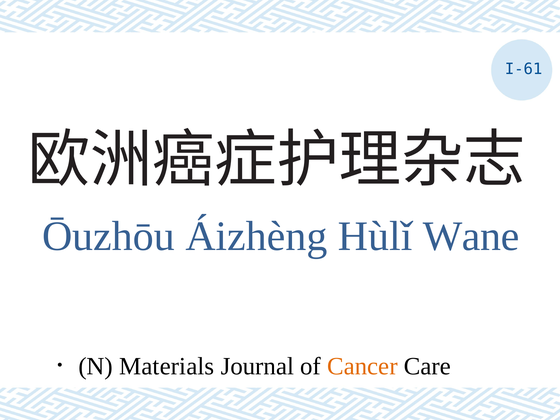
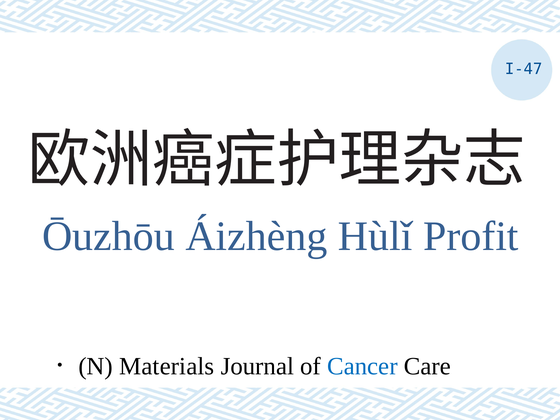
I-61: I-61 -> I-47
Wane: Wane -> Profit
Cancer colour: orange -> blue
